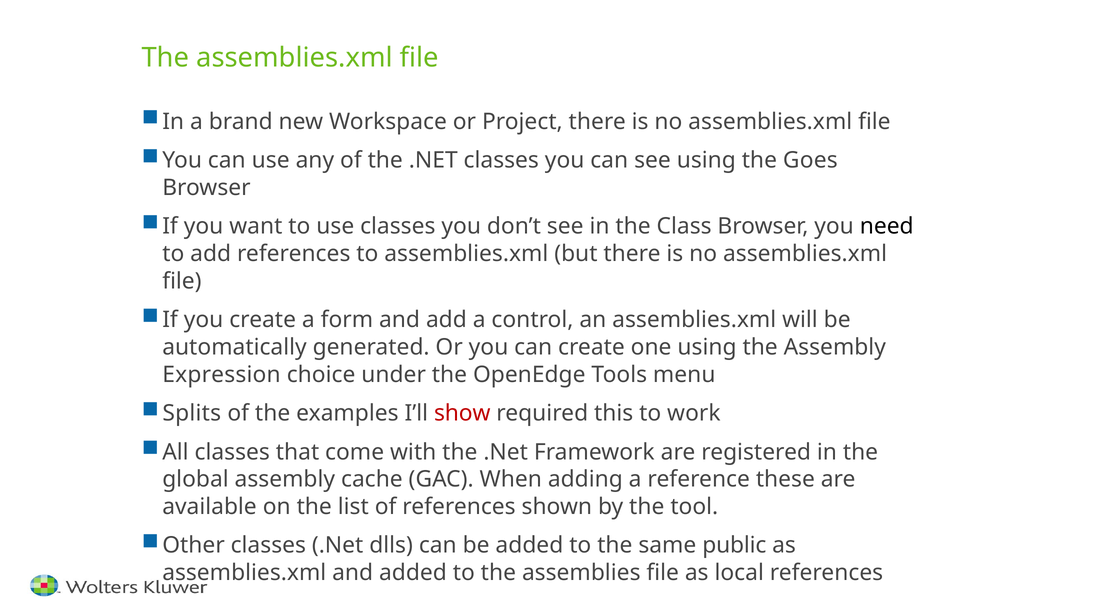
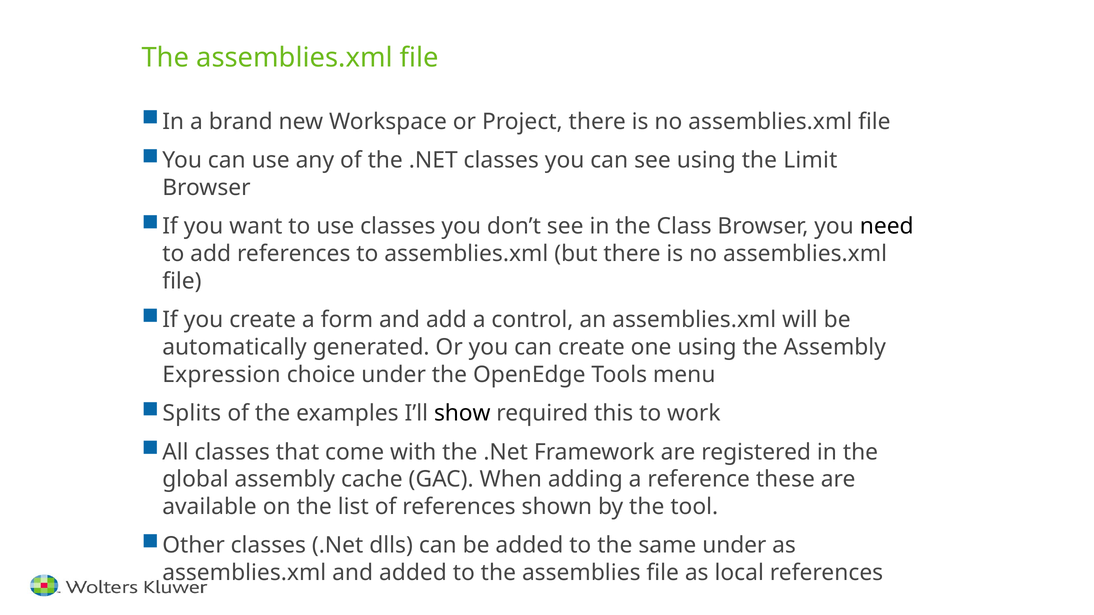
Goes: Goes -> Limit
show colour: red -> black
same public: public -> under
